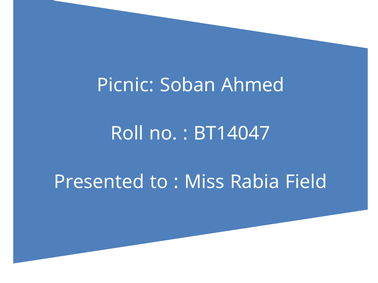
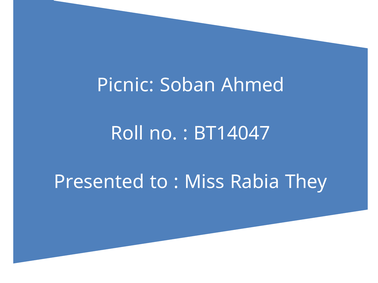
Field: Field -> They
